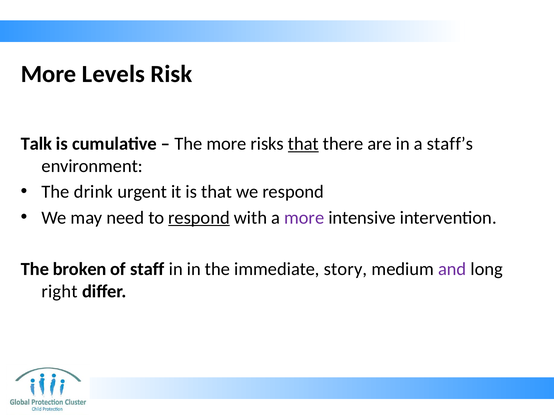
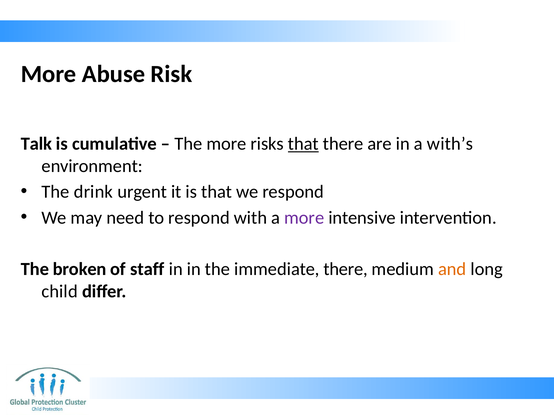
Levels: Levels -> Abuse
staff’s: staff’s -> with’s
respond at (199, 218) underline: present -> none
immediate story: story -> there
and colour: purple -> orange
right: right -> child
